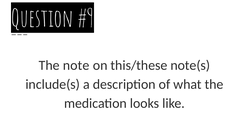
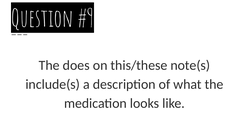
note: note -> does
